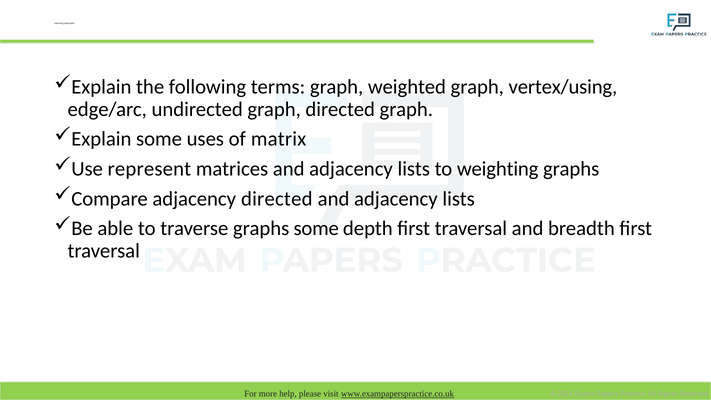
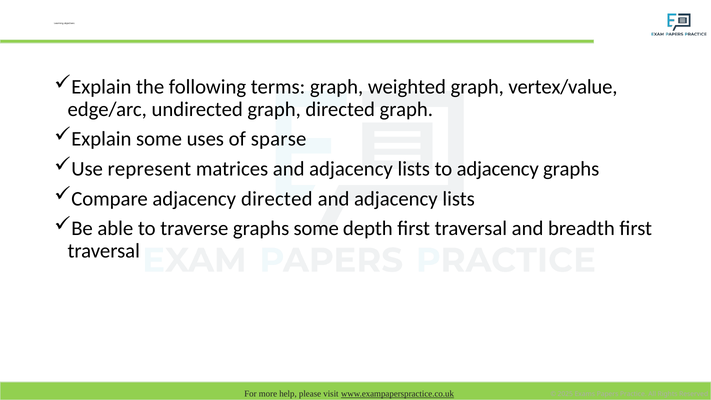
vertex/using: vertex/using -> vertex/value
matrix: matrix -> sparse
to weighting: weighting -> adjacency
